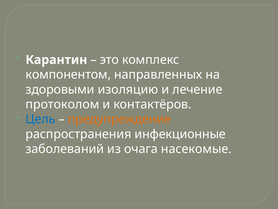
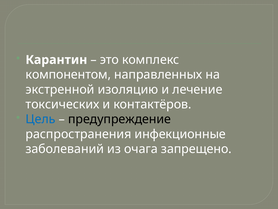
здоровыми: здоровыми -> экстренной
протоколом: протоколом -> токсических
предупреждение colour: orange -> black
насекомые: насекомые -> запрещено
